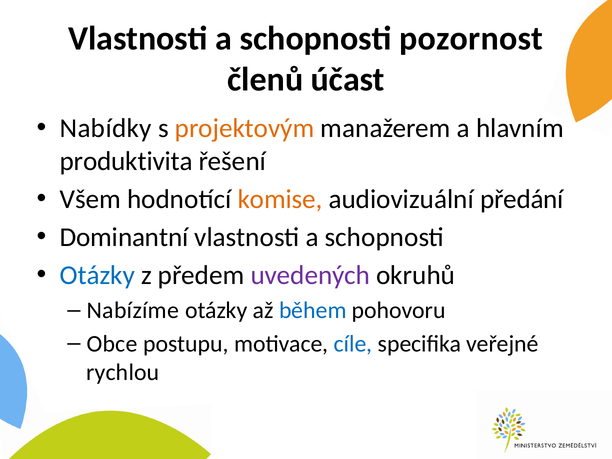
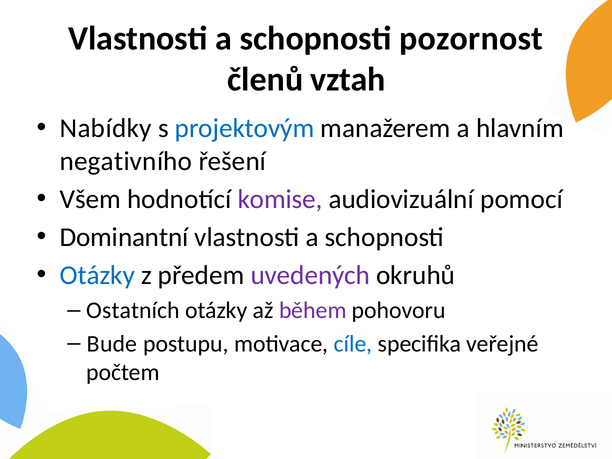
účast: účast -> vztah
projektovým colour: orange -> blue
produktivita: produktivita -> negativního
komise colour: orange -> purple
předání: předání -> pomocí
Nabízíme: Nabízíme -> Ostatních
během colour: blue -> purple
Obce: Obce -> Bude
rychlou: rychlou -> počtem
